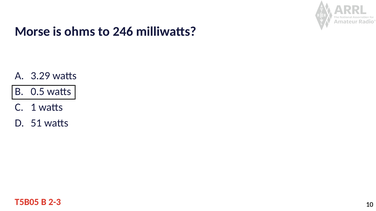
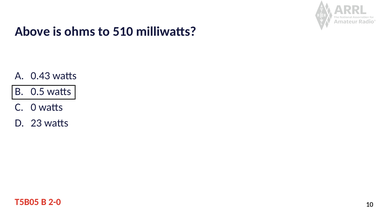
Morse: Morse -> Above
246: 246 -> 510
3.29: 3.29 -> 0.43
1: 1 -> 0
51: 51 -> 23
2-3: 2-3 -> 2-0
